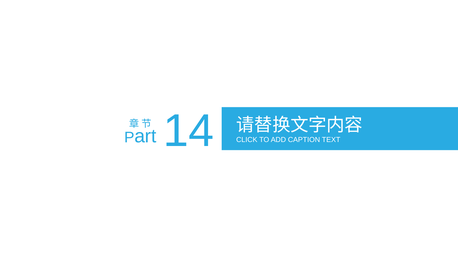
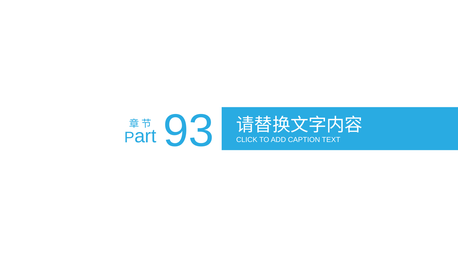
14: 14 -> 93
